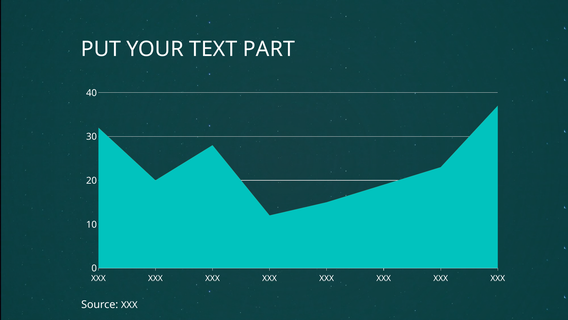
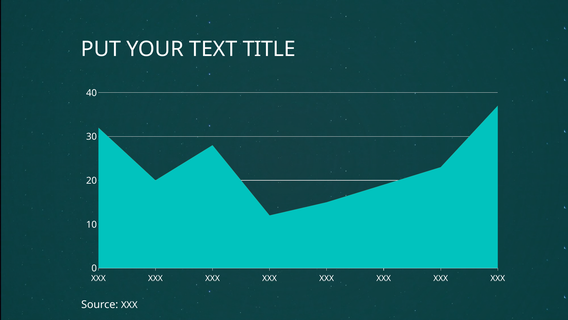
PART: PART -> TITLE
